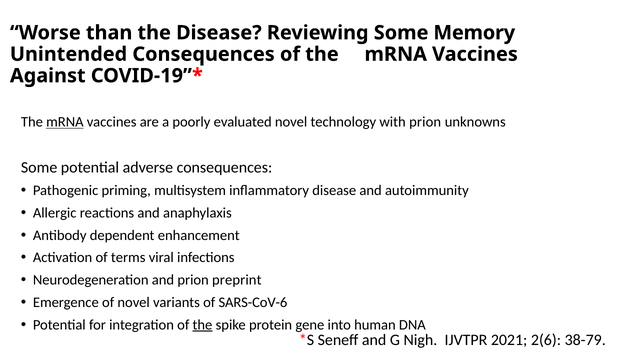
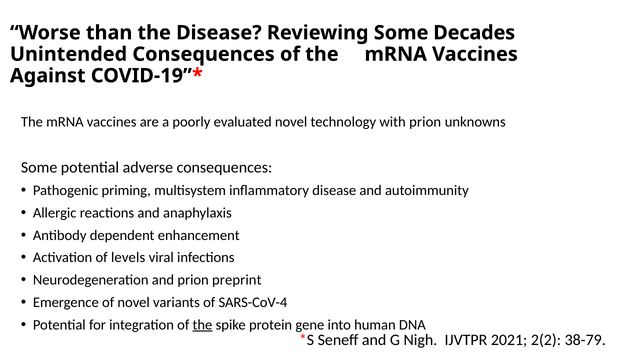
Memory: Memory -> Decades
mRNA at (65, 122) underline: present -> none
terms: terms -> levels
SARS-CoV-6: SARS-CoV-6 -> SARS-CoV-4
2(6: 2(6 -> 2(2
